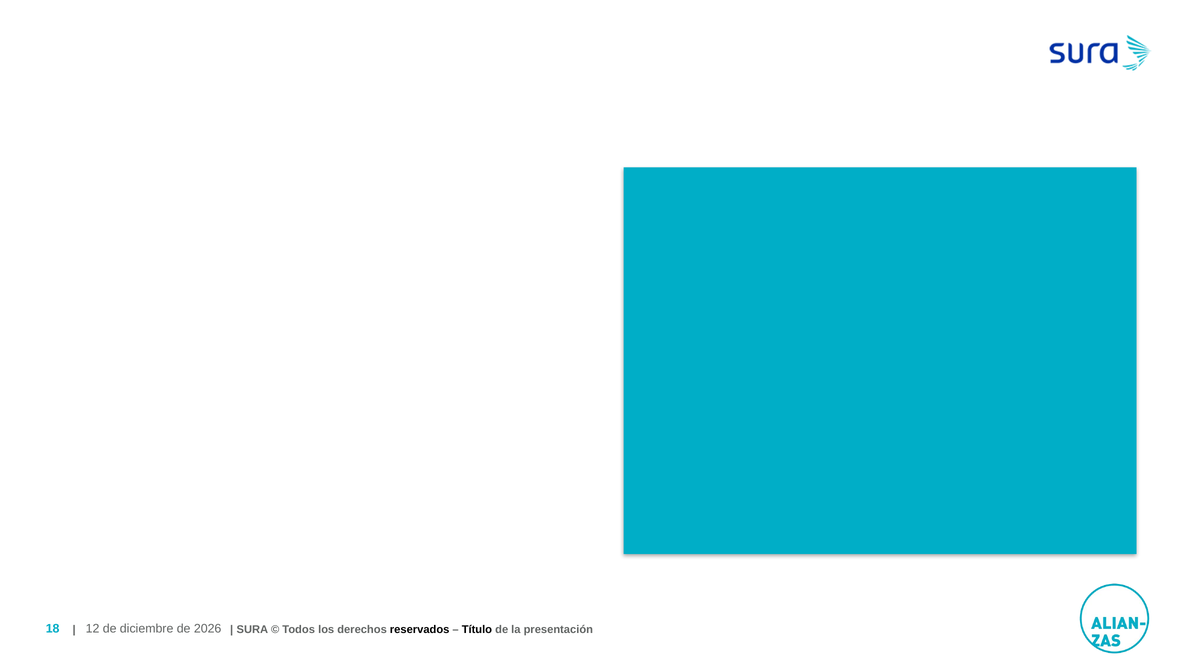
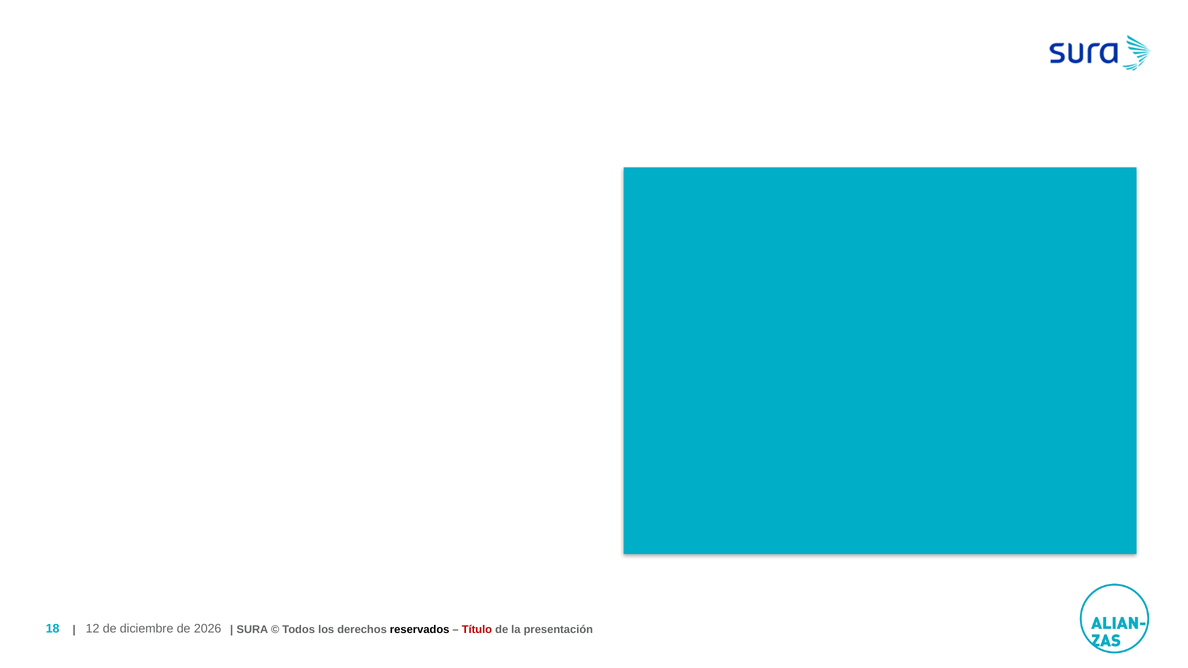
Título colour: black -> red
